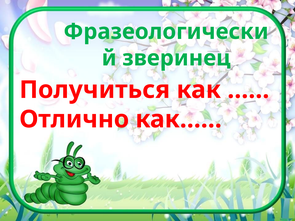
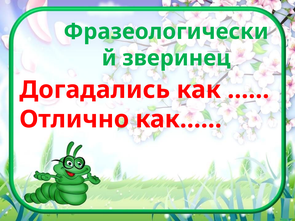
Получиться: Получиться -> Догадались
